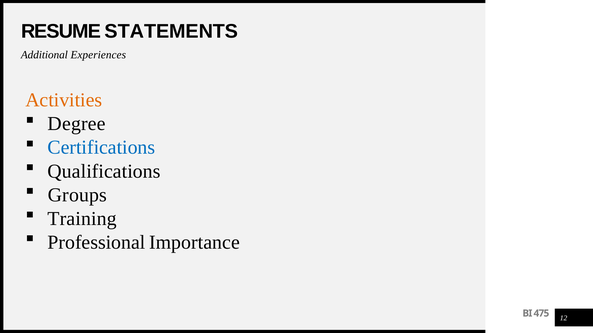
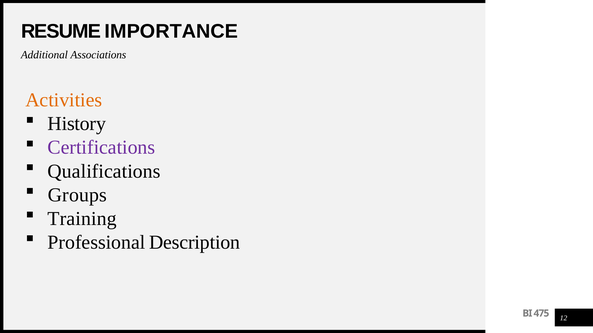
STATEMENTS: STATEMENTS -> IMPORTANCE
Experiences: Experiences -> Associations
Degree: Degree -> History
Certifications colour: blue -> purple
Importance: Importance -> Description
